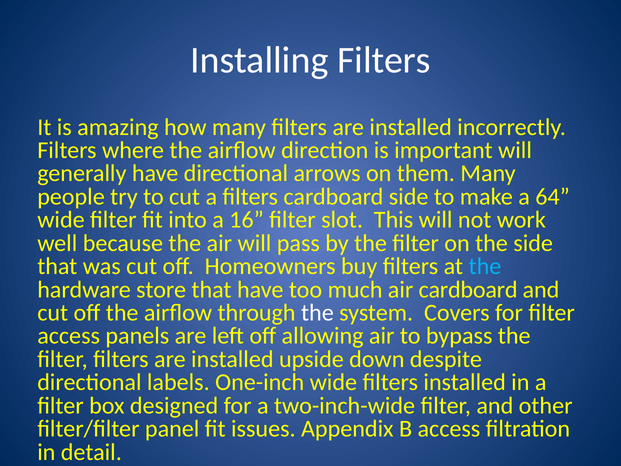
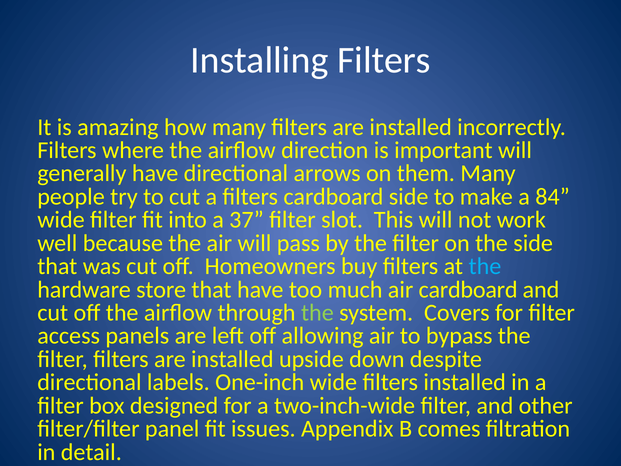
64: 64 -> 84
16: 16 -> 37
the at (317, 313) colour: white -> light green
B access: access -> comes
